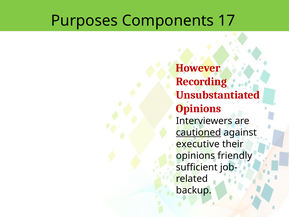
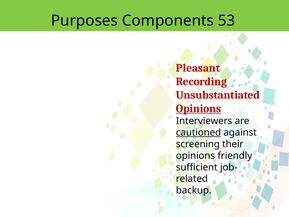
17: 17 -> 53
However: However -> Pleasant
Opinions at (198, 108) underline: none -> present
executive: executive -> screening
